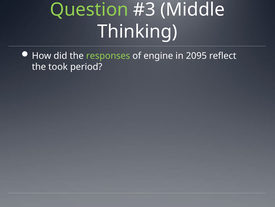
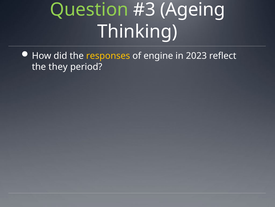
Middle: Middle -> Ageing
responses colour: light green -> yellow
2095: 2095 -> 2023
took: took -> they
